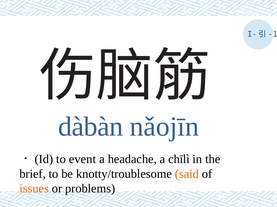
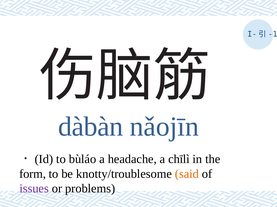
event: event -> bùláo
brief: brief -> form
issues colour: orange -> purple
